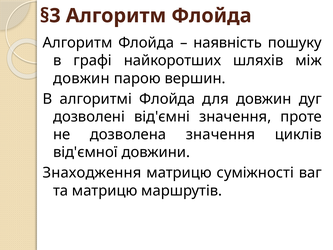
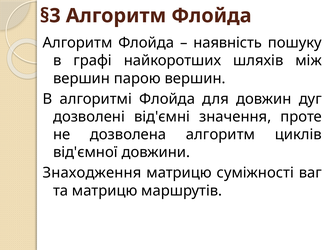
довжин at (81, 78): довжин -> вершин
дозволена значення: значення -> алгоритм
